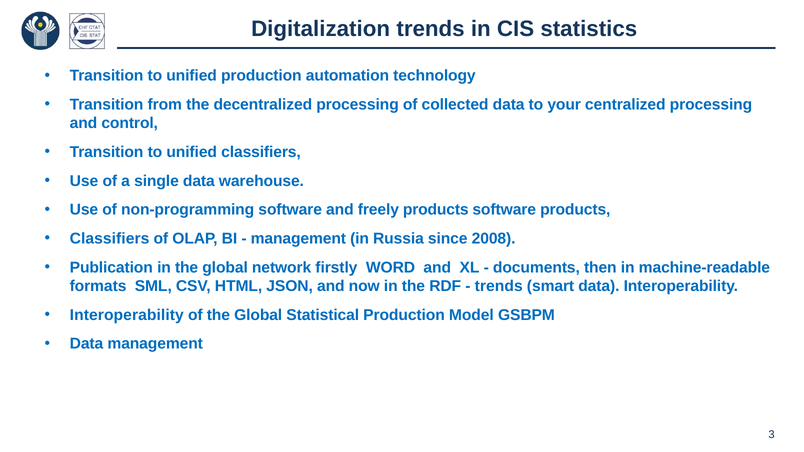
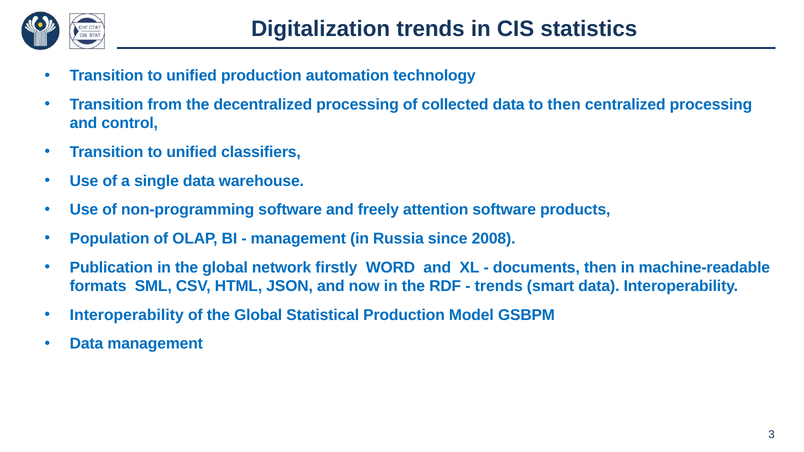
to your: your -> then
freely products: products -> attention
Classifiers at (110, 239): Classifiers -> Population
